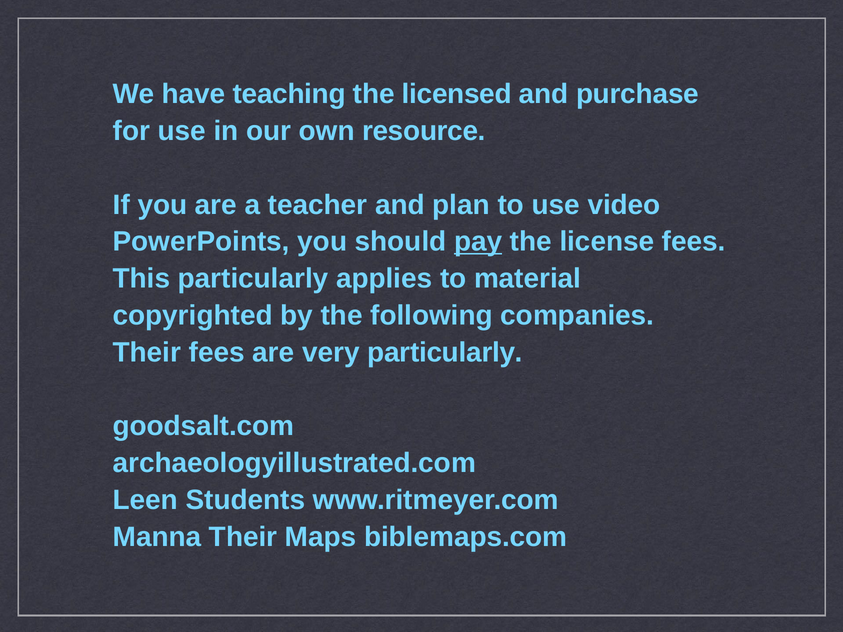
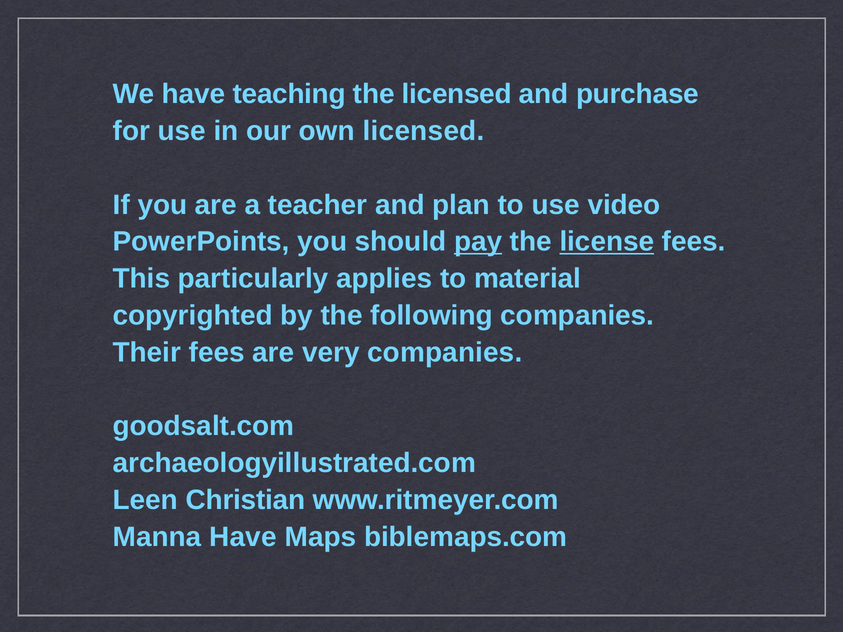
own resource: resource -> licensed
license underline: none -> present
very particularly: particularly -> companies
Students: Students -> Christian
Manna Their: Their -> Have
